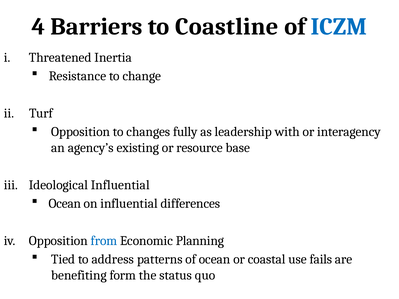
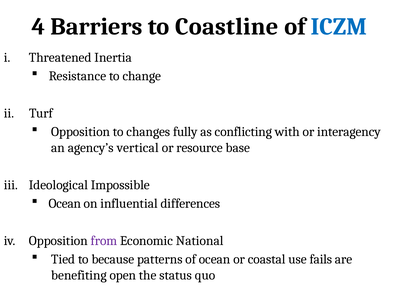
leadership: leadership -> conflicting
existing: existing -> vertical
Ideological Influential: Influential -> Impossible
from colour: blue -> purple
Planning: Planning -> National
address: address -> because
form: form -> open
